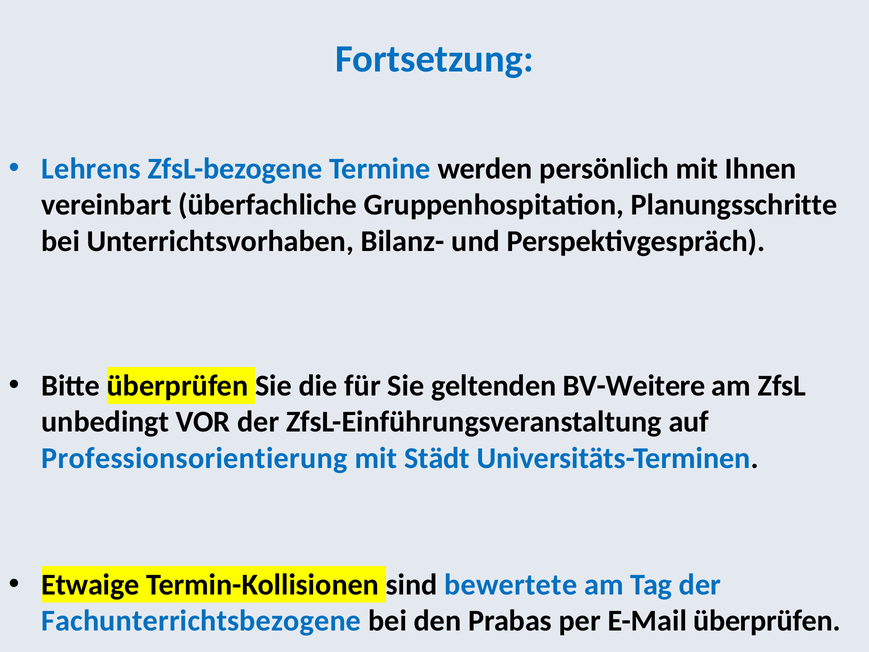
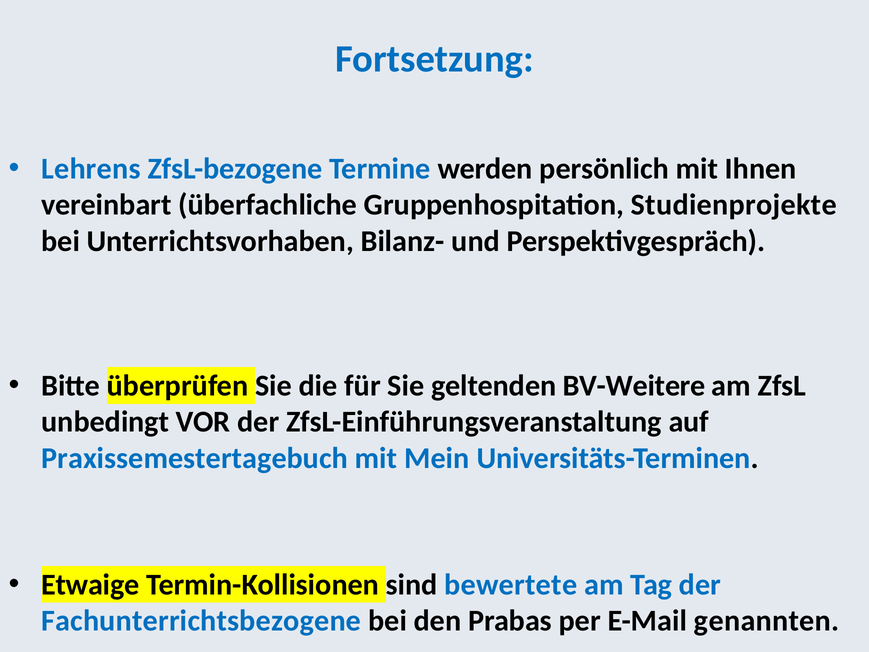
Planungsschritte: Planungsschritte -> Studienprojekte
Professionsorientierung: Professionsorientierung -> Praxissemestertagebuch
Städt: Städt -> Mein
E-Mail überprüfen: überprüfen -> genannten
